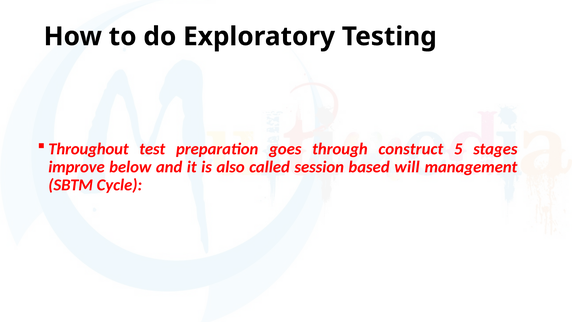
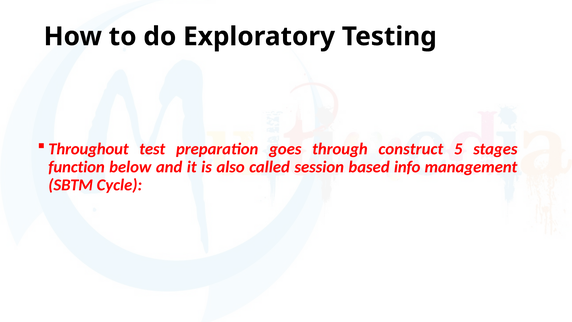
improve: improve -> function
will: will -> info
